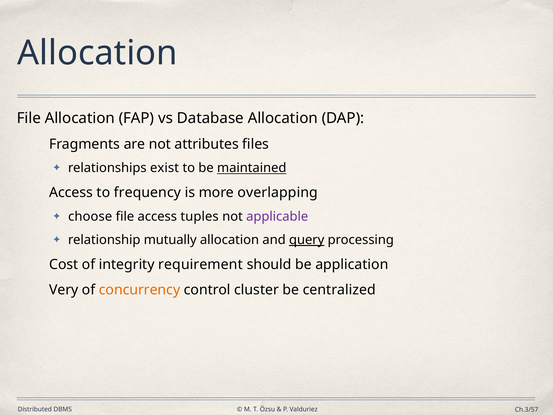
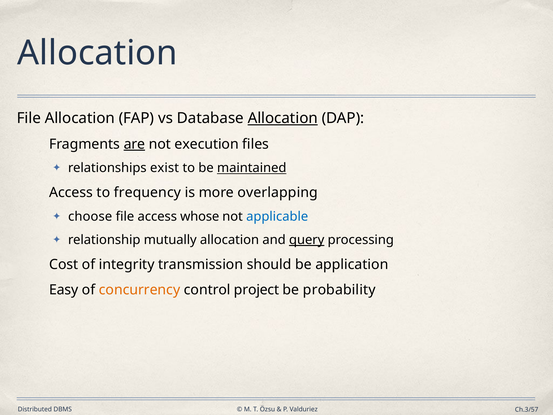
Allocation at (283, 118) underline: none -> present
are underline: none -> present
attributes: attributes -> execution
tuples: tuples -> whose
applicable colour: purple -> blue
requirement: requirement -> transmission
Very: Very -> Easy
cluster: cluster -> project
centralized: centralized -> probability
